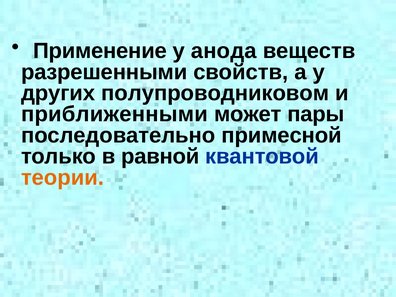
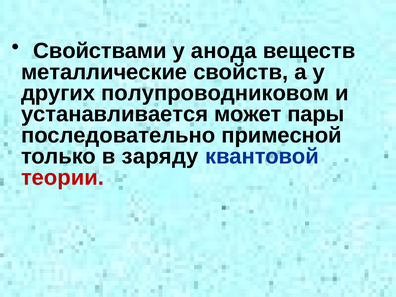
Применение: Применение -> Свойствами
разрешенными: разрешенными -> металлические
приближенными: приближенными -> устанавливается
равной: равной -> заряду
теории colour: orange -> red
